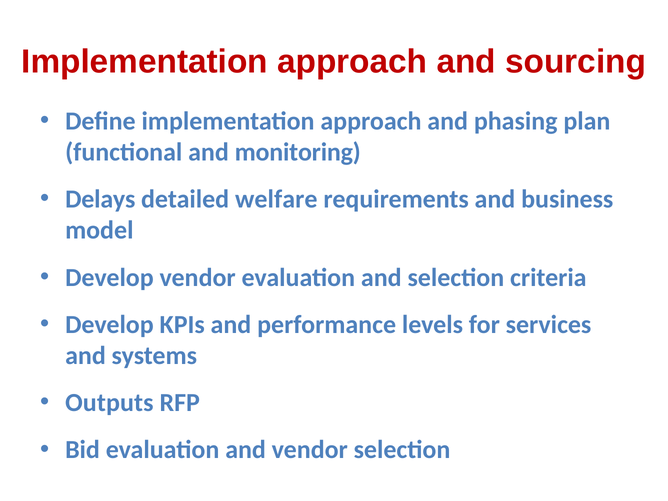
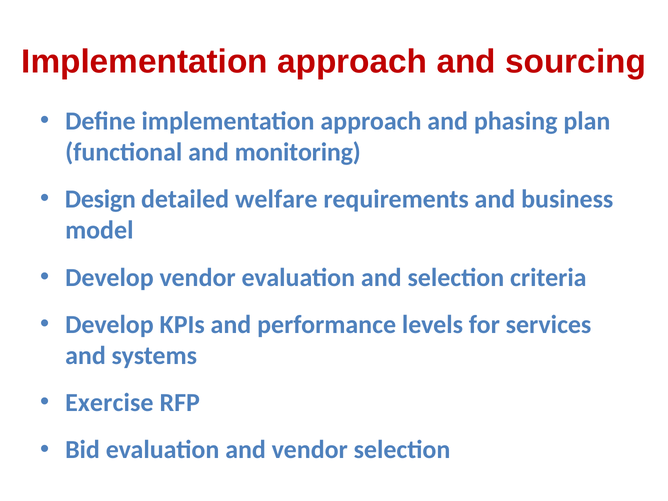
Delays: Delays -> Design
Outputs: Outputs -> Exercise
